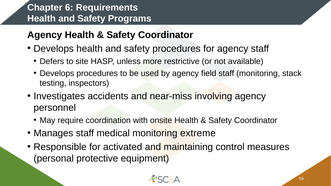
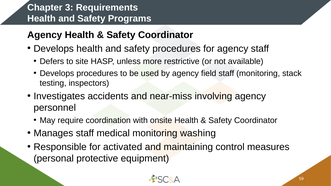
6: 6 -> 3
extreme: extreme -> washing
